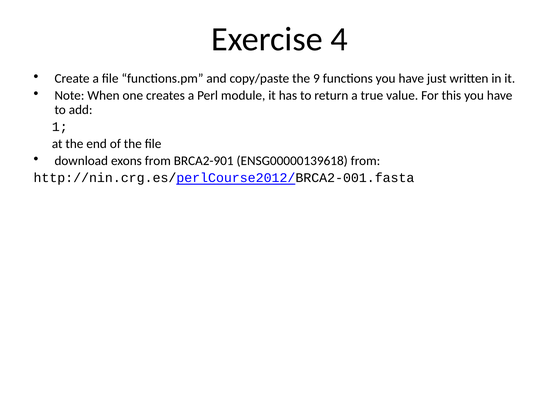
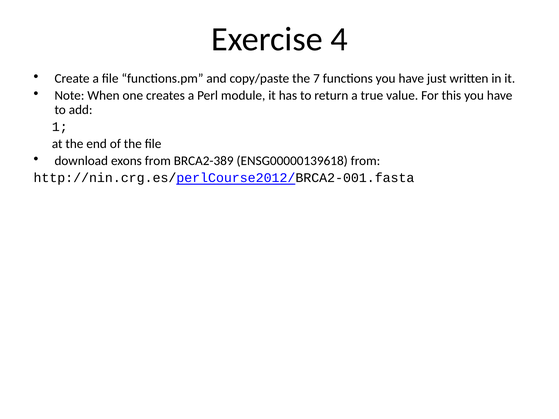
9: 9 -> 7
BRCA2-901: BRCA2-901 -> BRCA2-389
